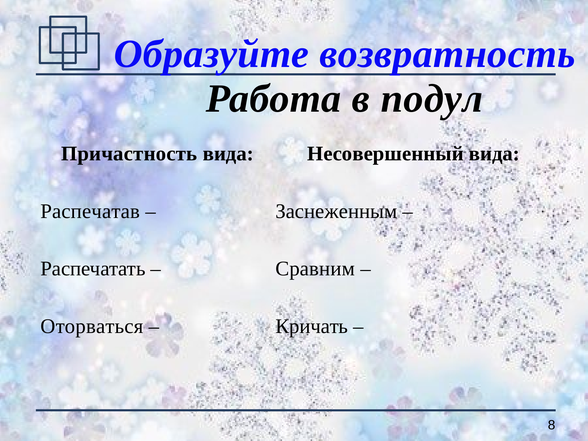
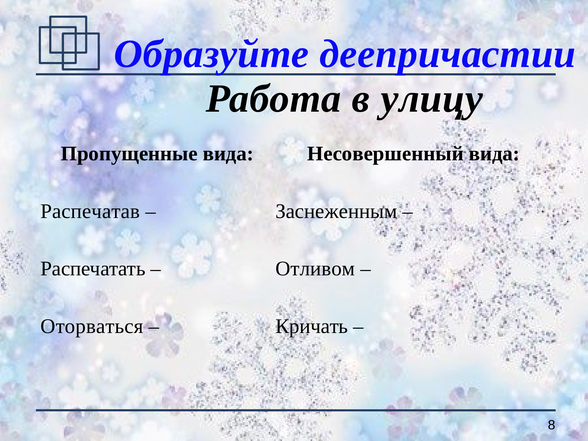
возвратность: возвратность -> деепричастии
подул: подул -> улицу
Причастность: Причастность -> Пропущенные
Сравним: Сравним -> Отливом
